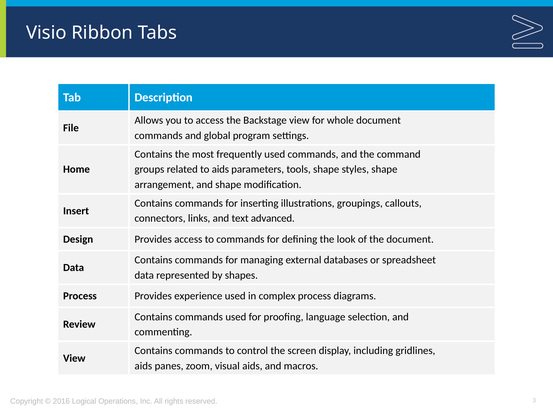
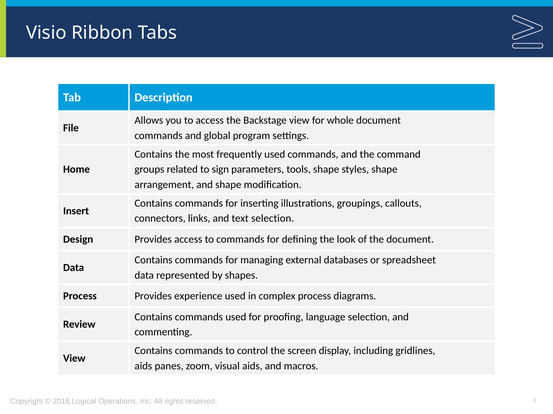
to aids: aids -> sign
text advanced: advanced -> selection
